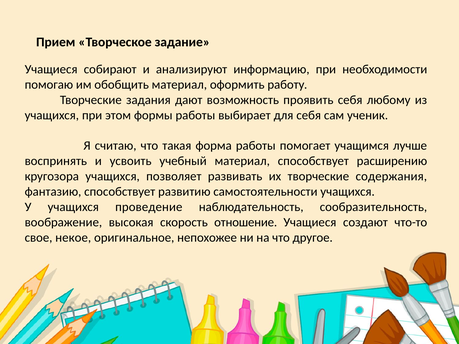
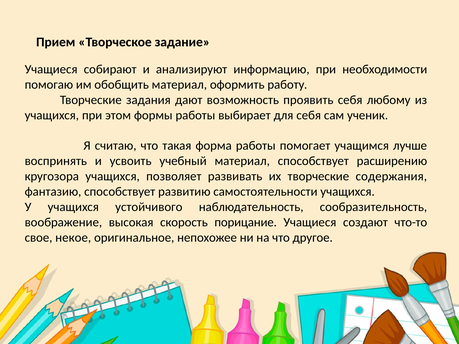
проведение: проведение -> устойчивого
отношение: отношение -> порицание
